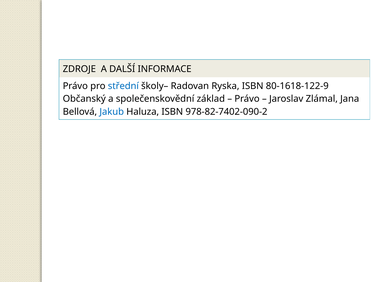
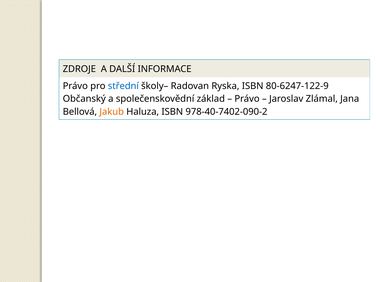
80-1618-122-9: 80-1618-122-9 -> 80-6247-122-9
Jakub colour: blue -> orange
978-82-7402-090-2: 978-82-7402-090-2 -> 978-40-7402-090-2
